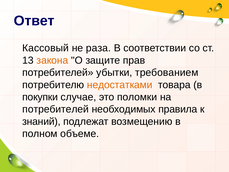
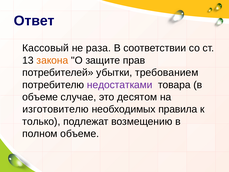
недостатками colour: orange -> purple
покупки at (40, 97): покупки -> объеме
поломки: поломки -> десятом
потребителей at (56, 109): потребителей -> изготовителю
знаний: знаний -> только
